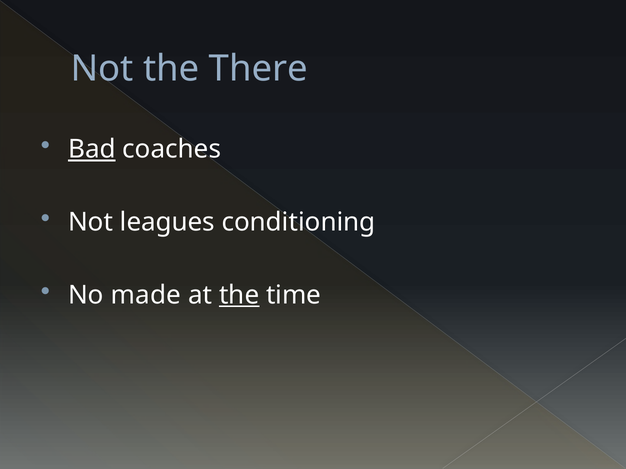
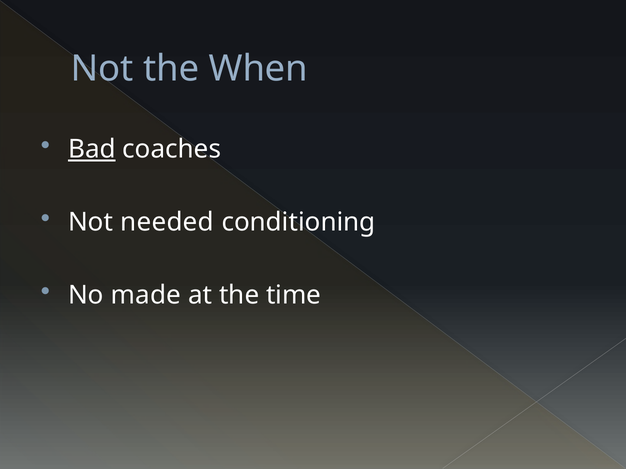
There: There -> When
leagues: leagues -> needed
the at (239, 296) underline: present -> none
